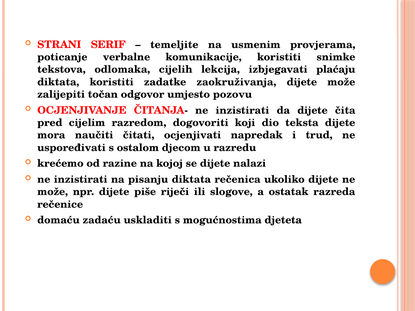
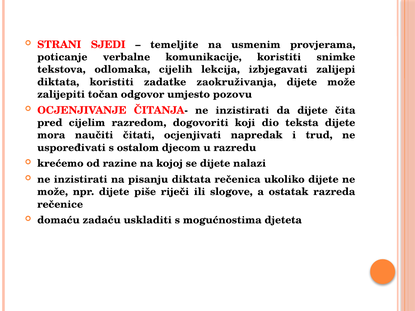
SERIF: SERIF -> SJEDI
plaćaju: plaćaju -> zalijepi
